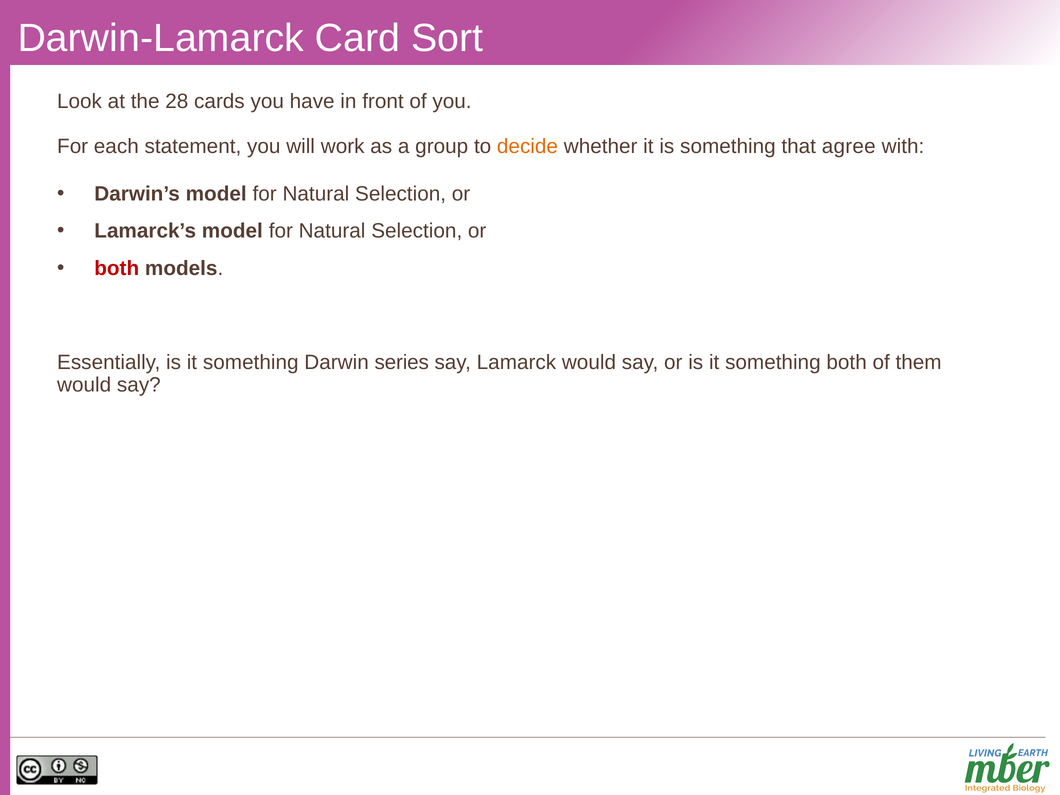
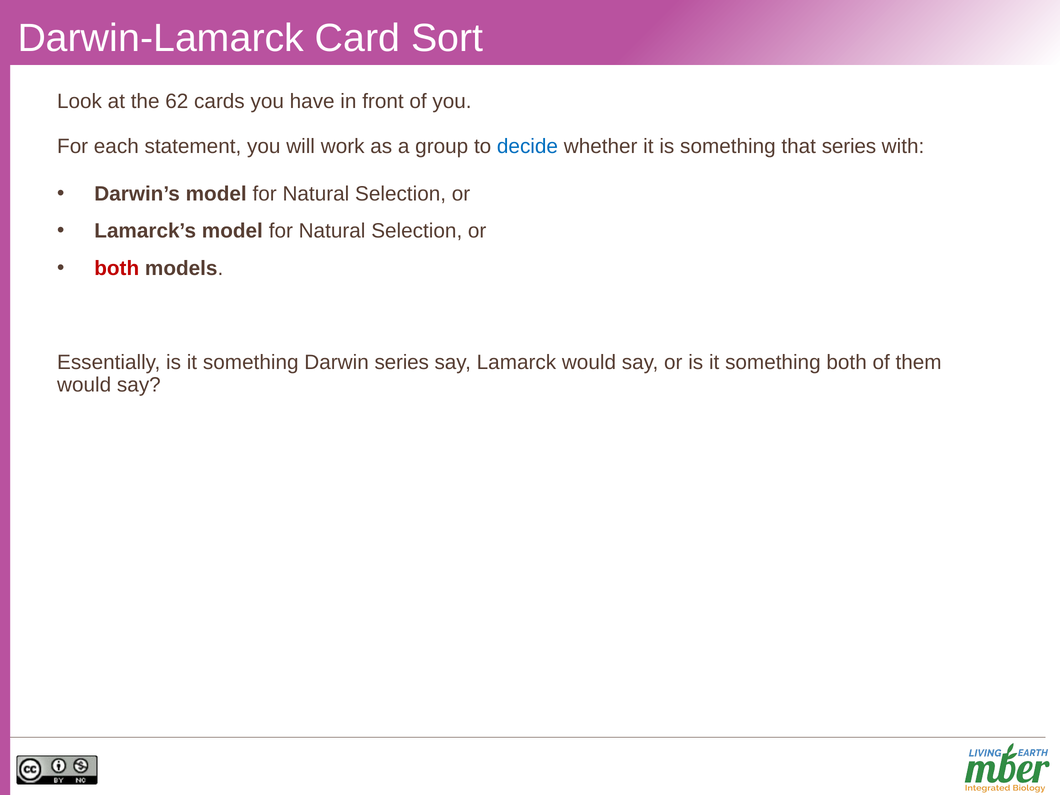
28: 28 -> 62
decide colour: orange -> blue
that agree: agree -> series
